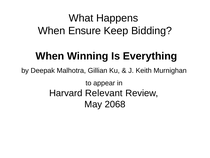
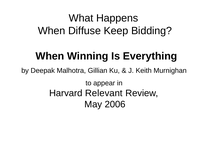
Ensure: Ensure -> Diffuse
2068: 2068 -> 2006
